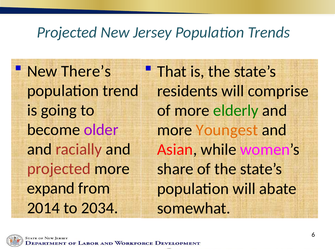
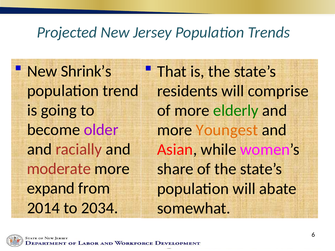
There’s: There’s -> Shrink’s
projected at (59, 169): projected -> moderate
